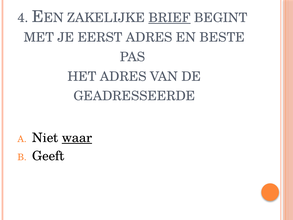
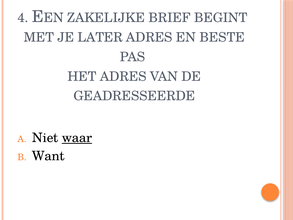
BRIEF underline: present -> none
EERST: EERST -> LATER
Geeft: Geeft -> Want
